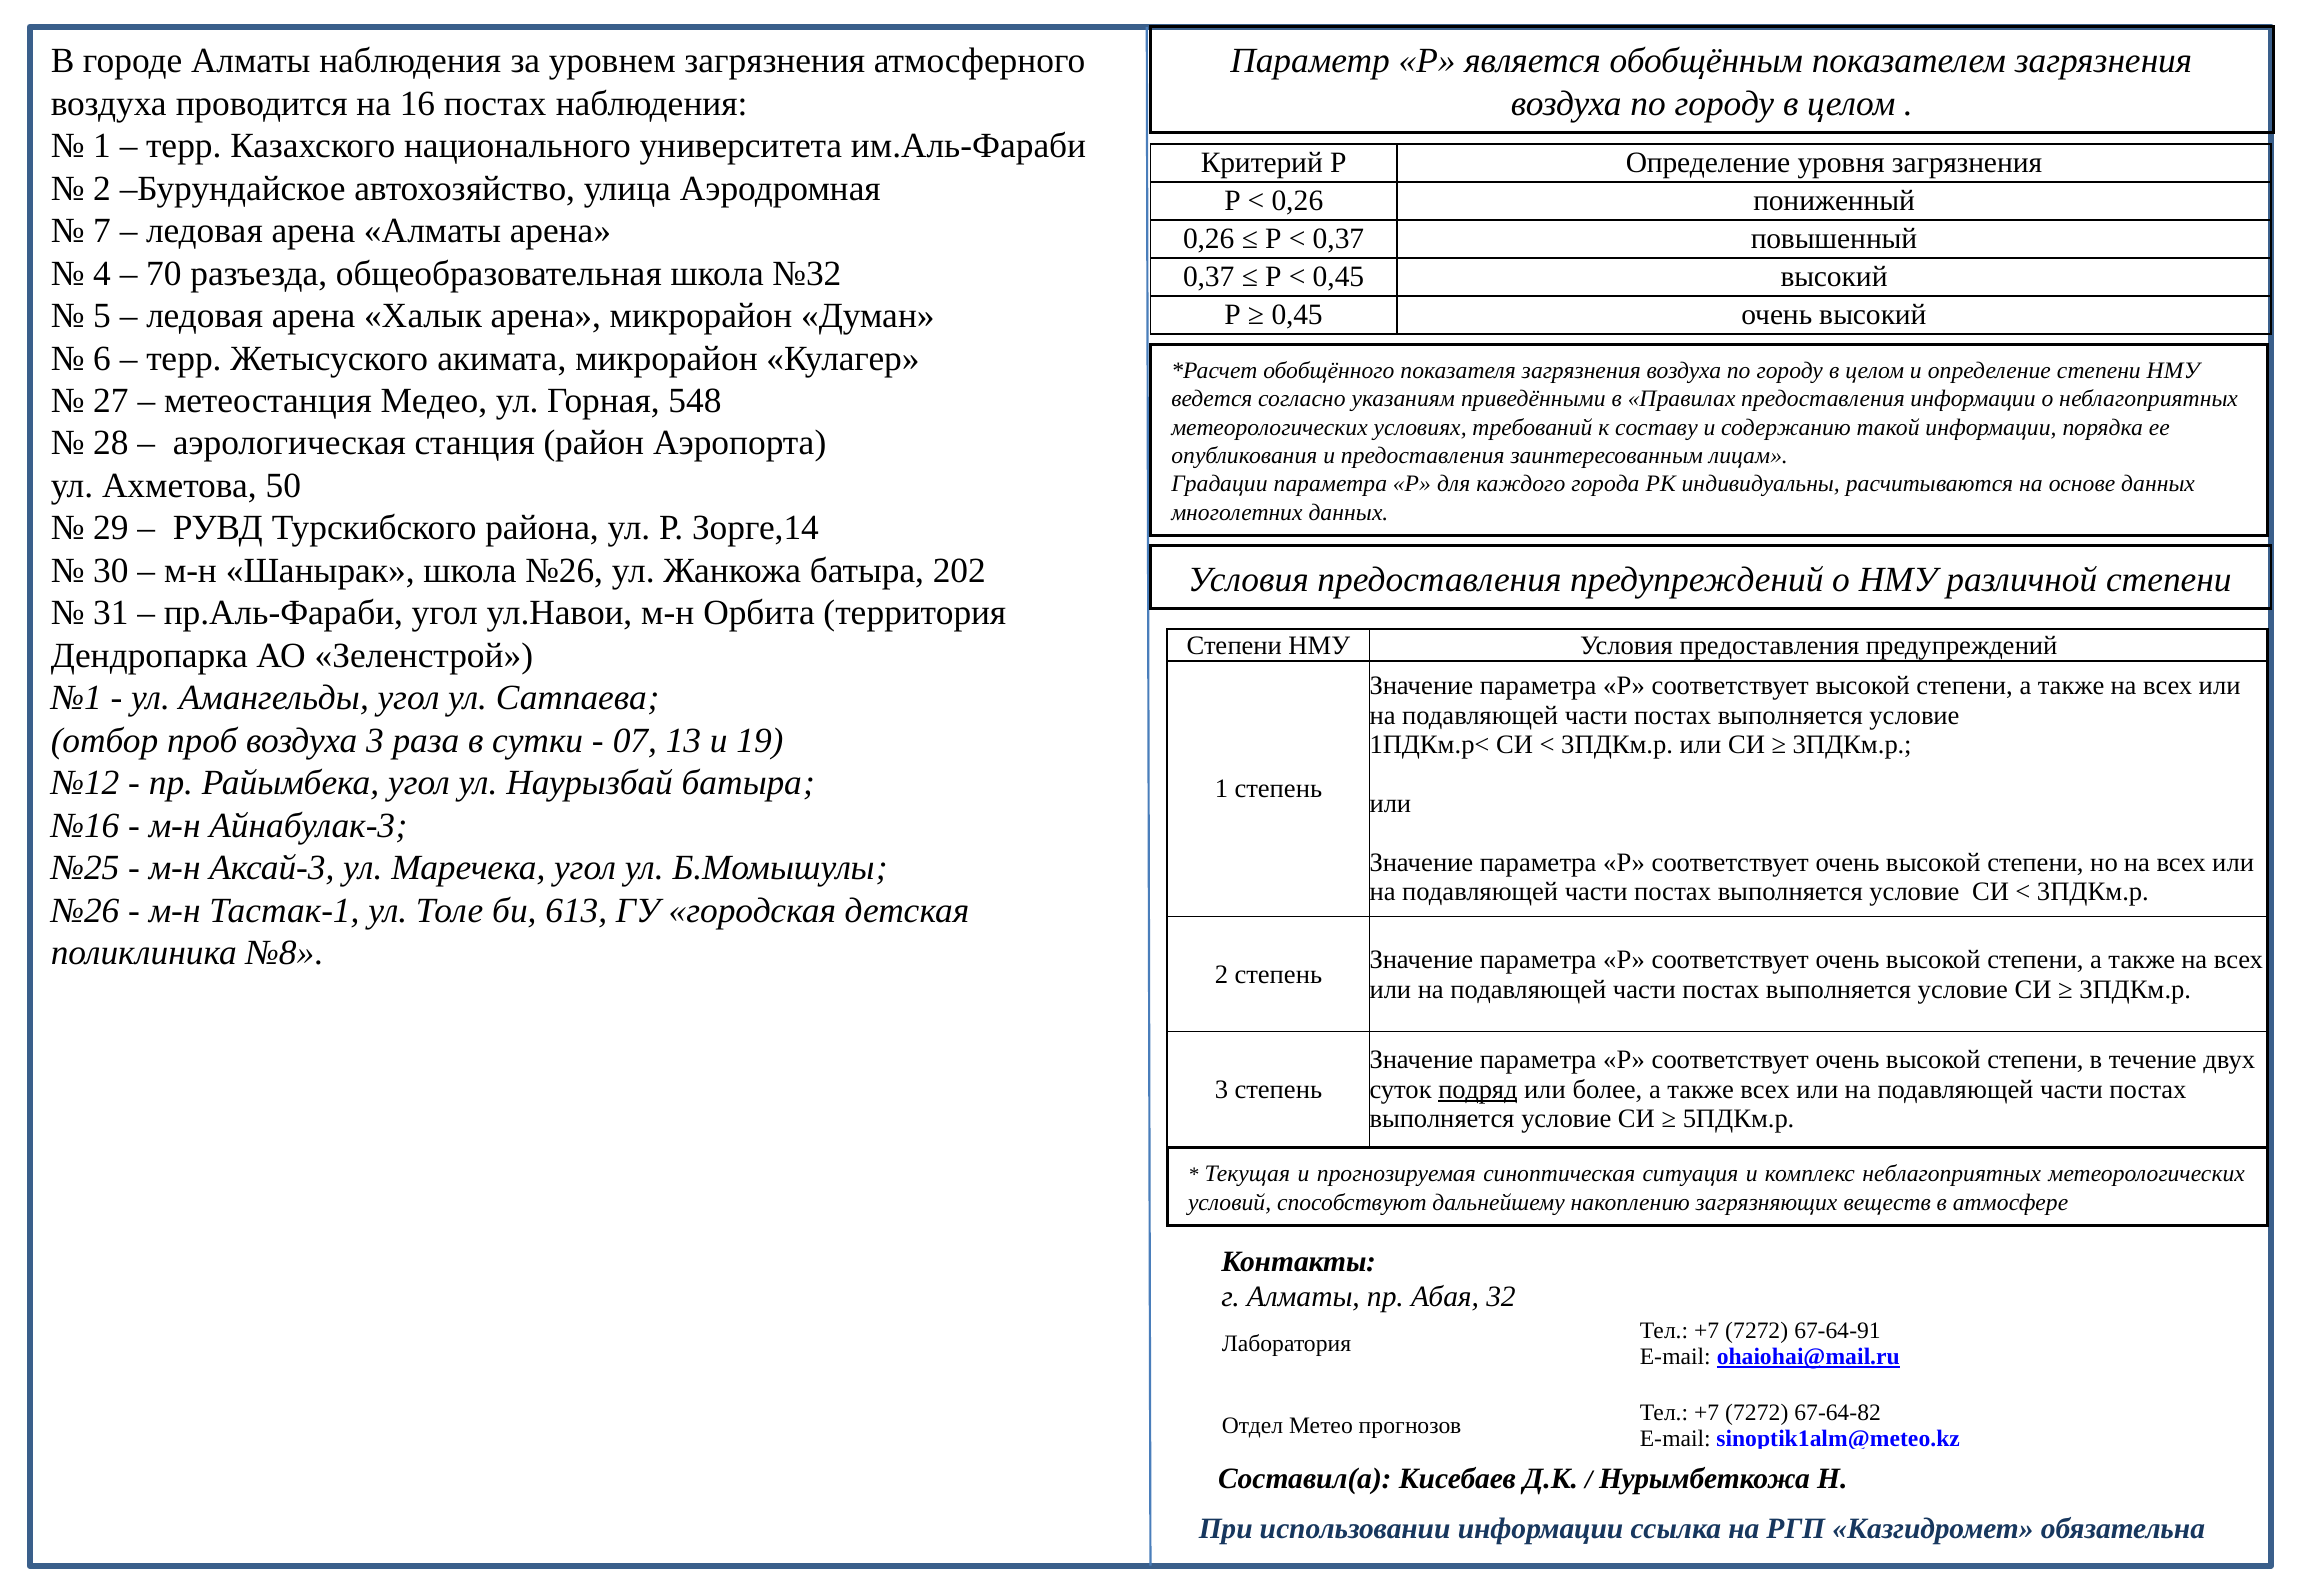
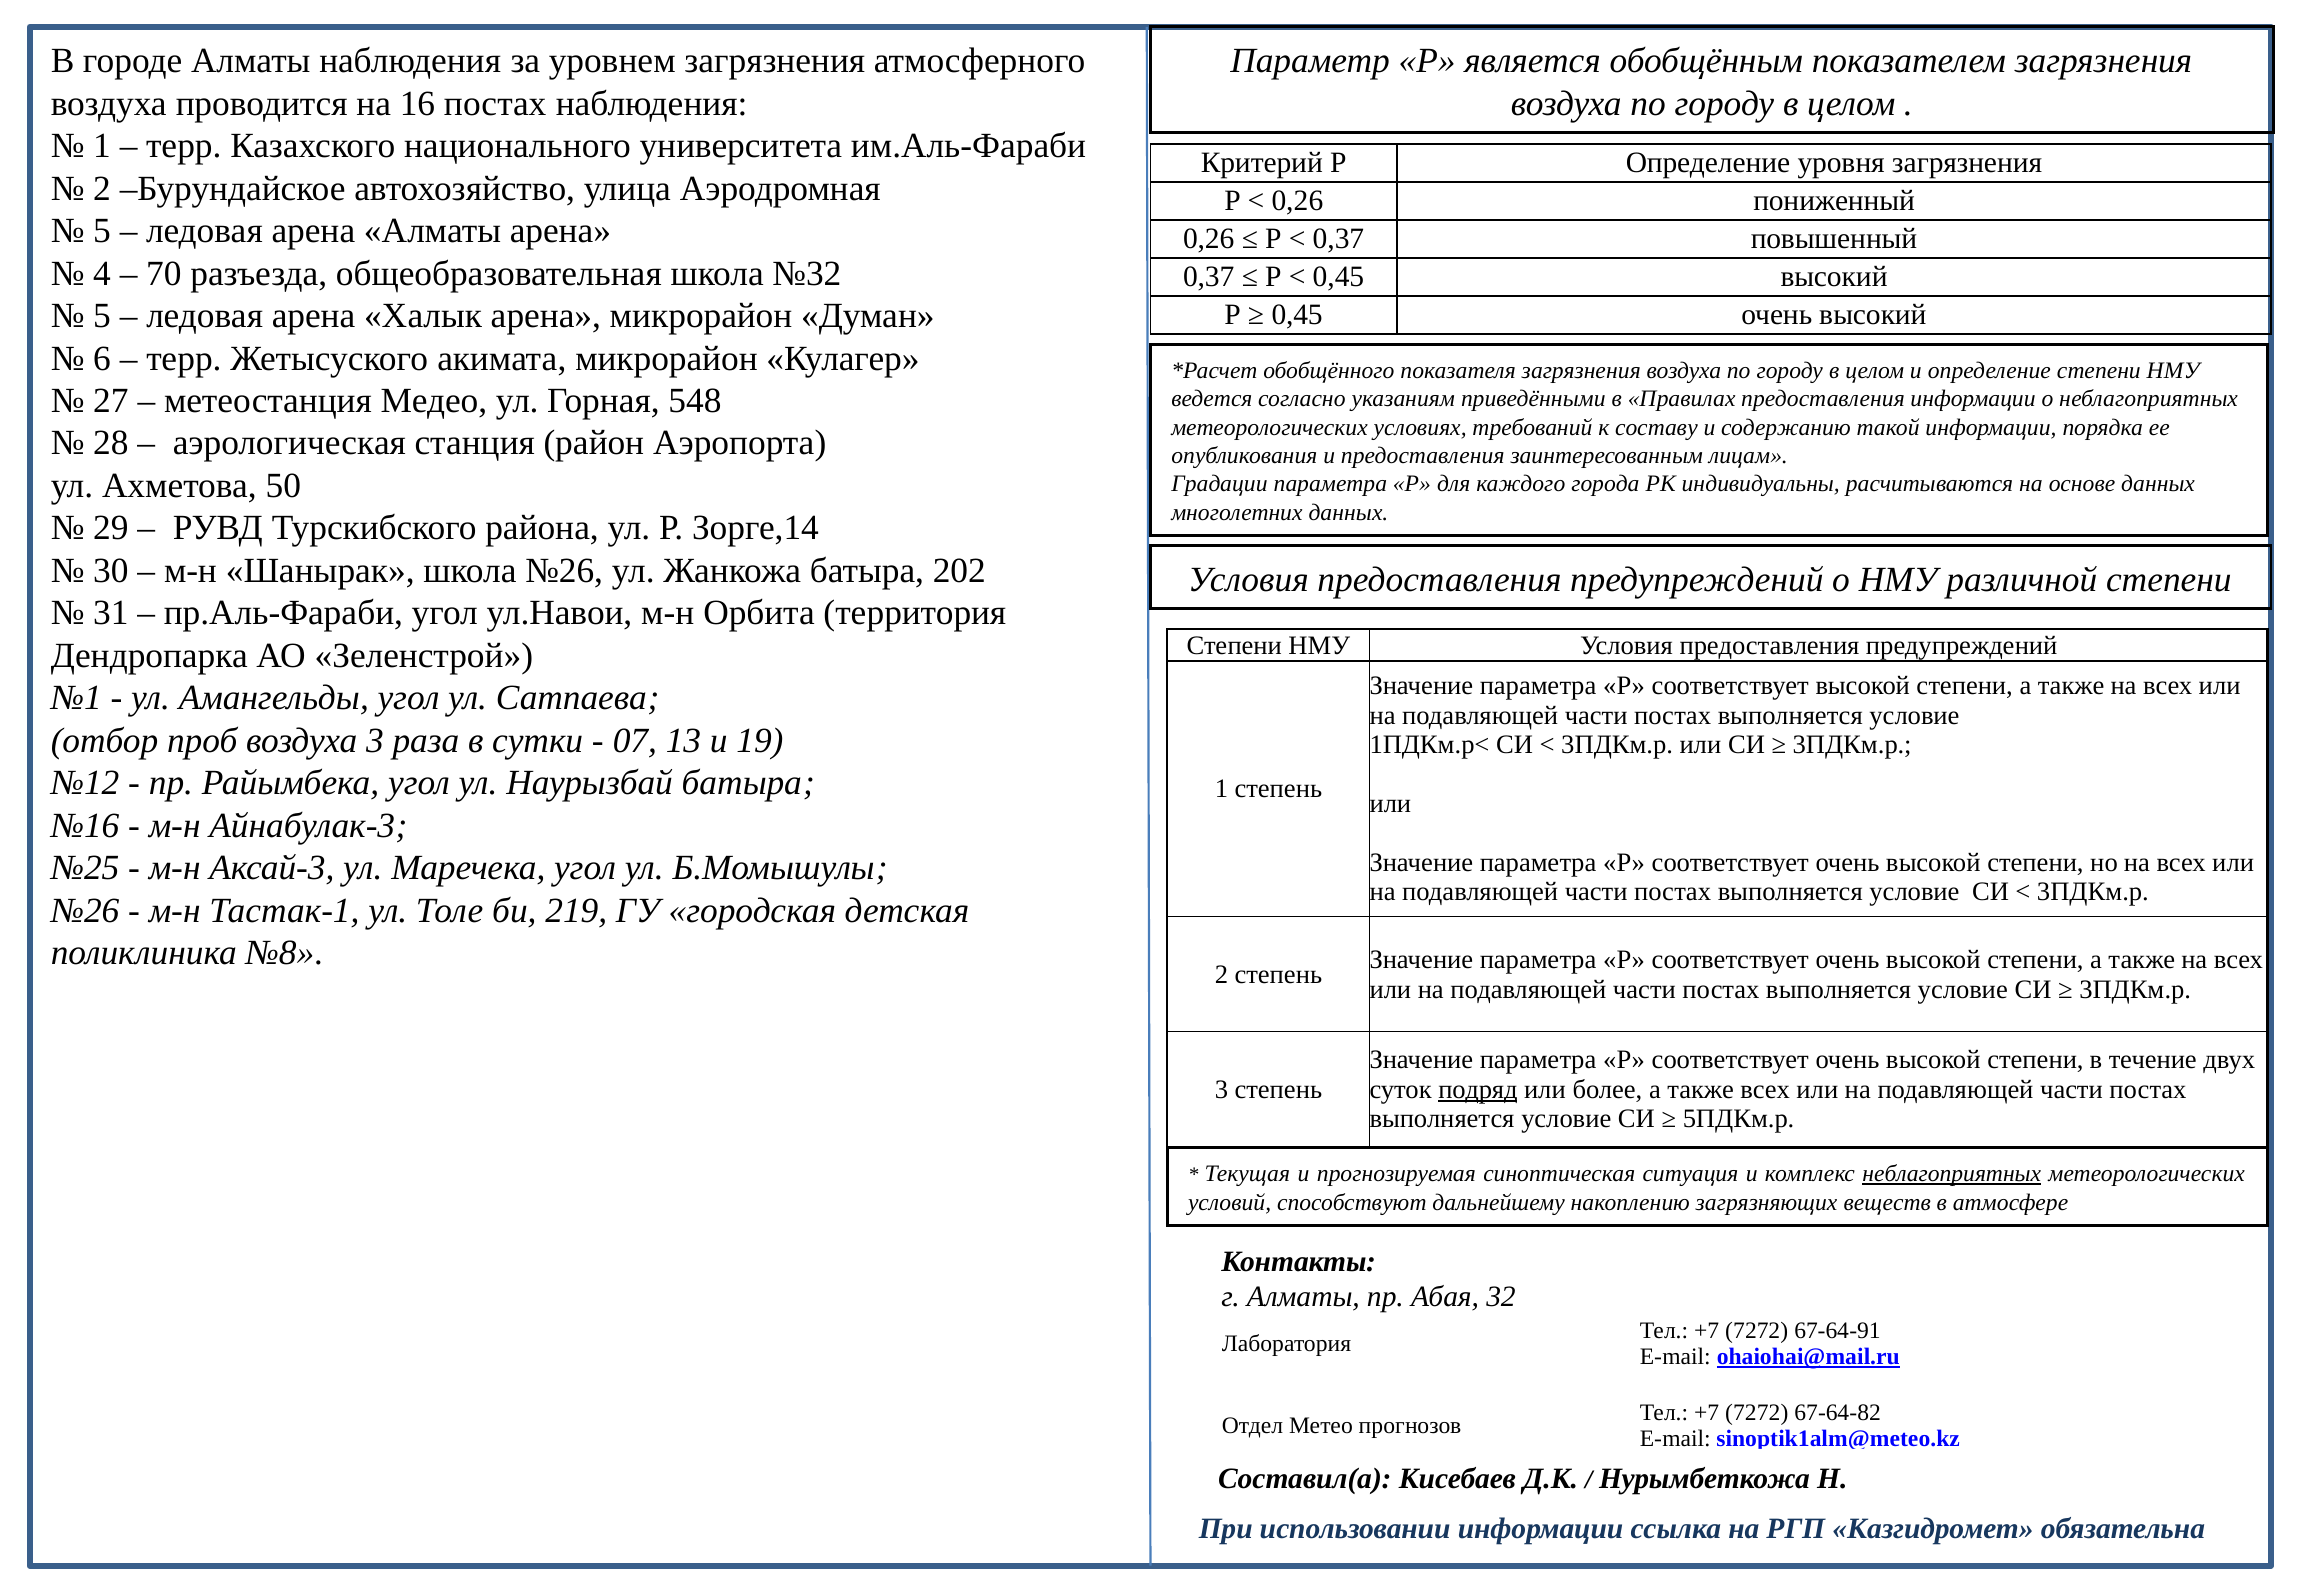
7 at (102, 231): 7 -> 5
613: 613 -> 219
неблагоприятных at (1952, 1174) underline: none -> present
